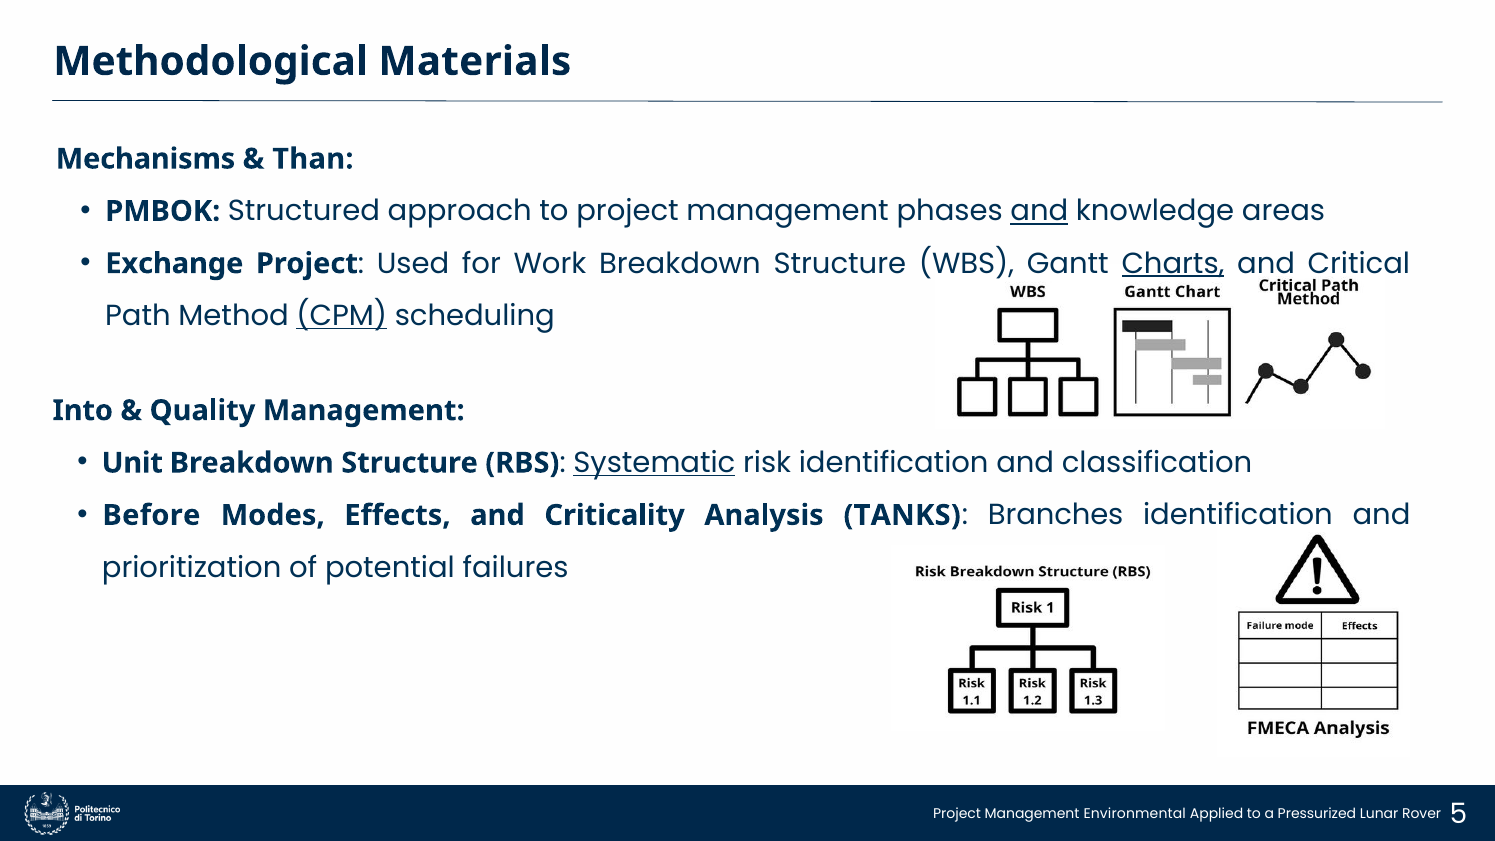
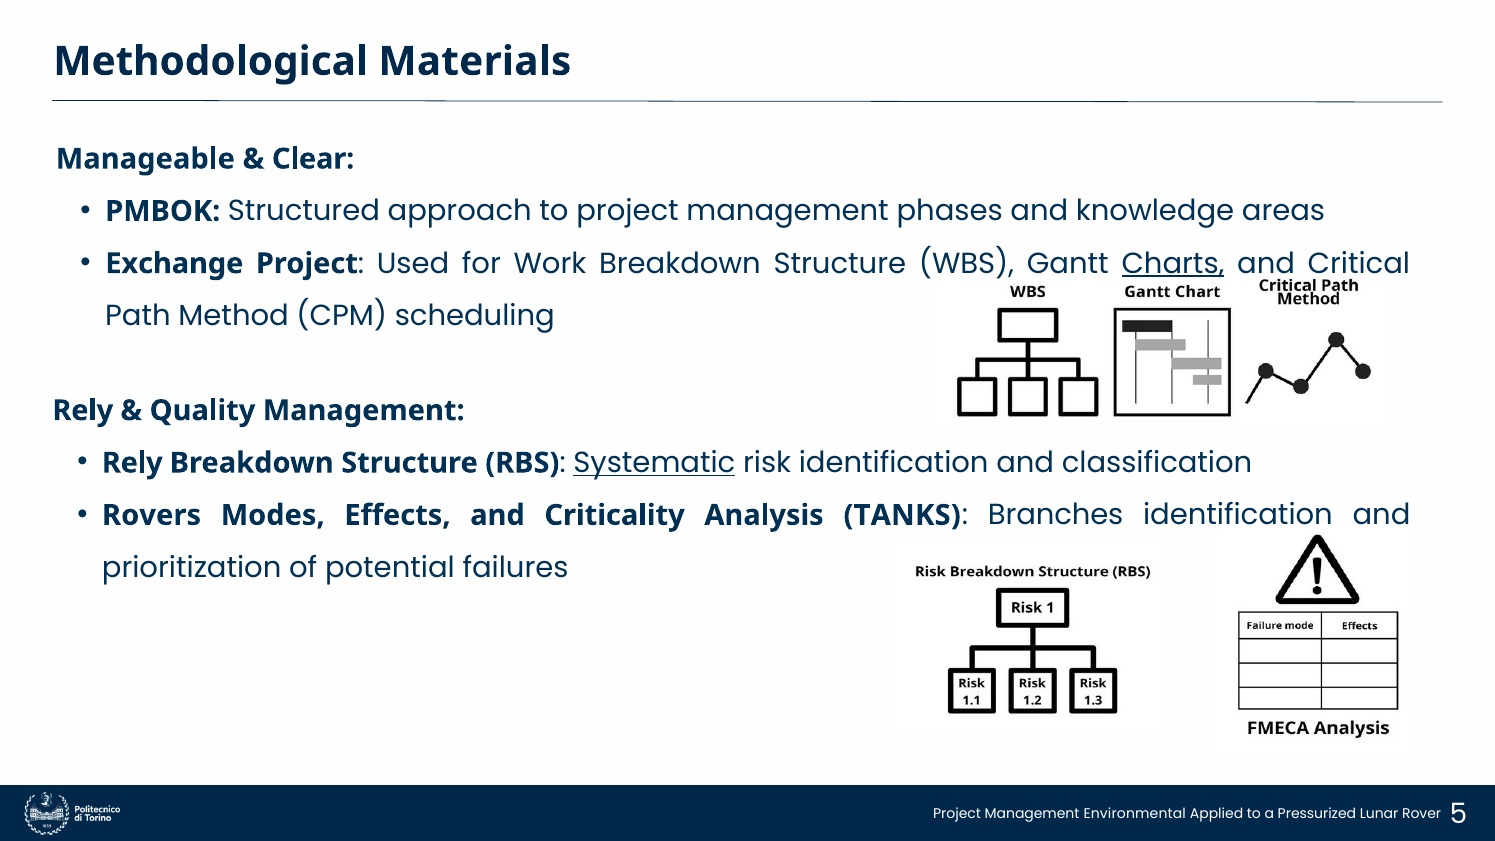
Mechanisms: Mechanisms -> Manageable
Than: Than -> Clear
and at (1039, 211) underline: present -> none
CPM underline: present -> none
Into at (83, 411): Into -> Rely
Unit at (132, 463): Unit -> Rely
Before: Before -> Rovers
